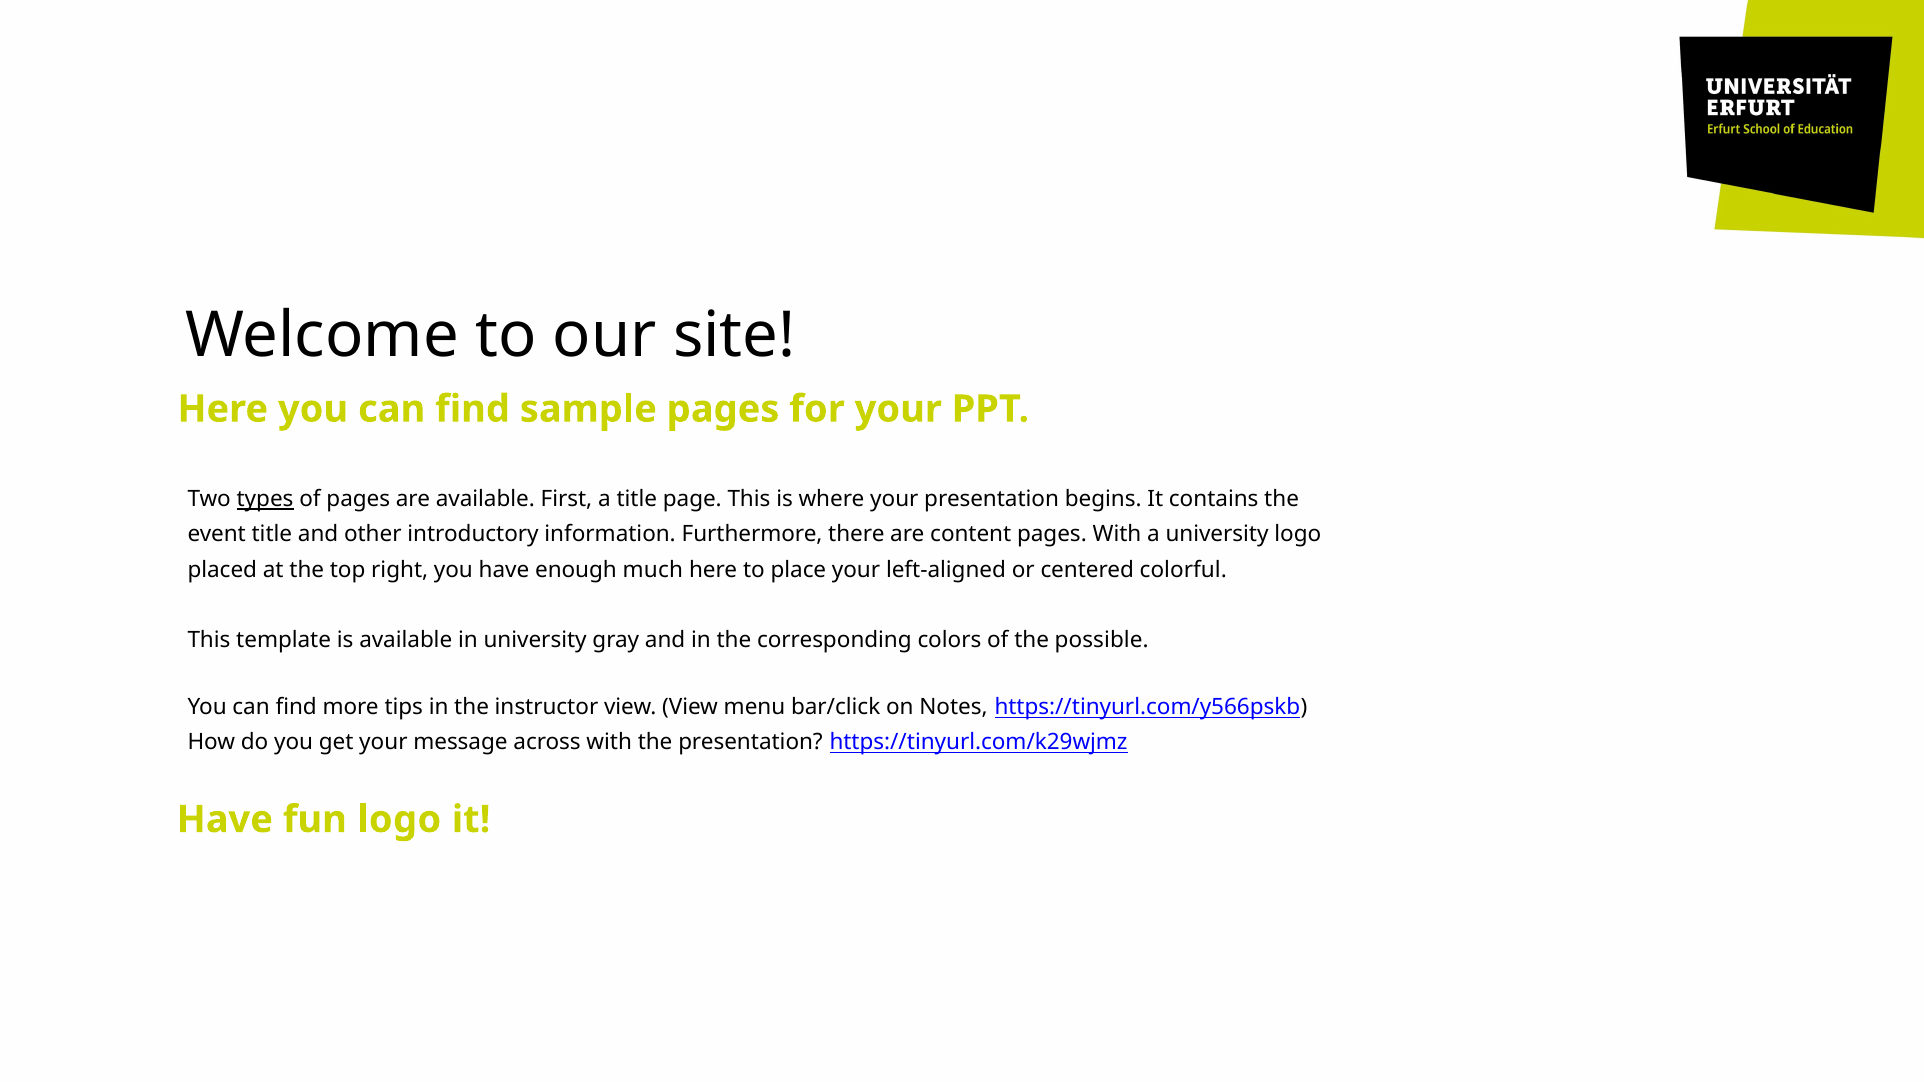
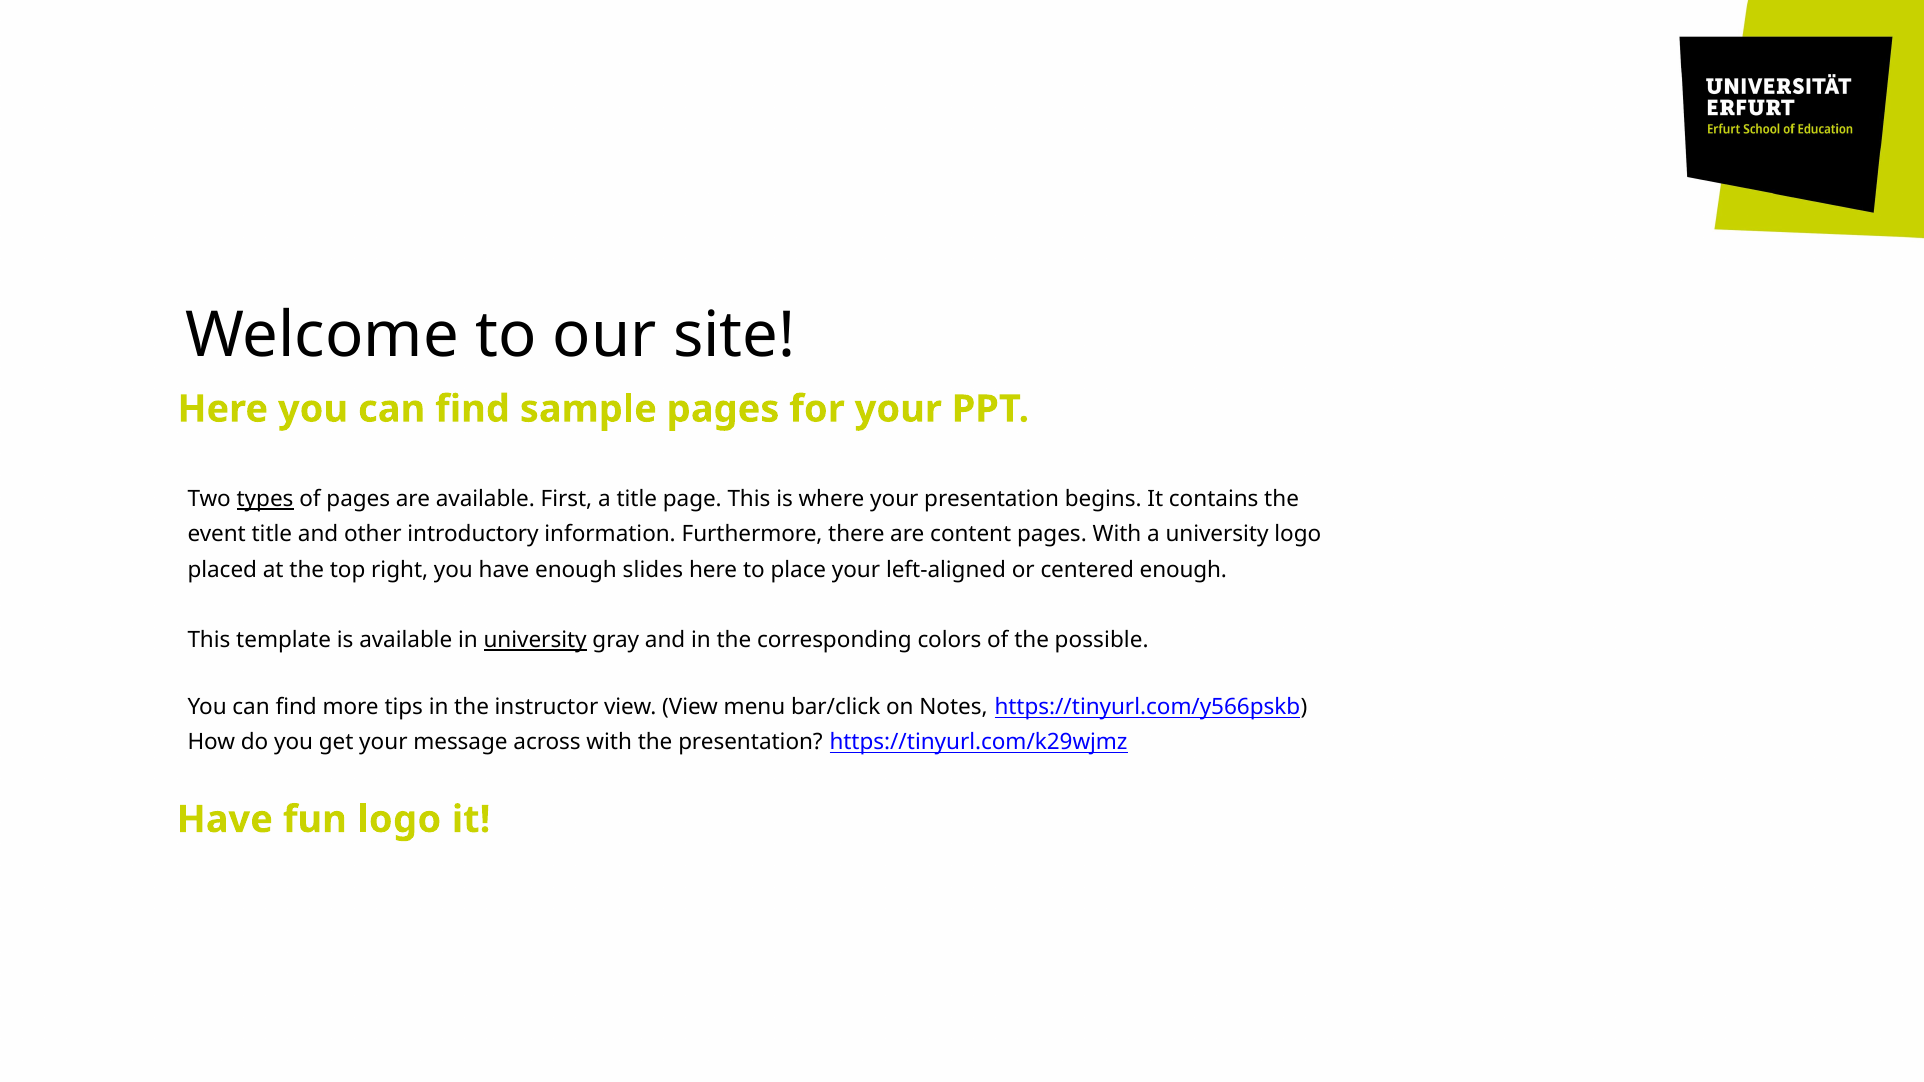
much: much -> slides
centered colorful: colorful -> enough
university at (535, 640) underline: none -> present
